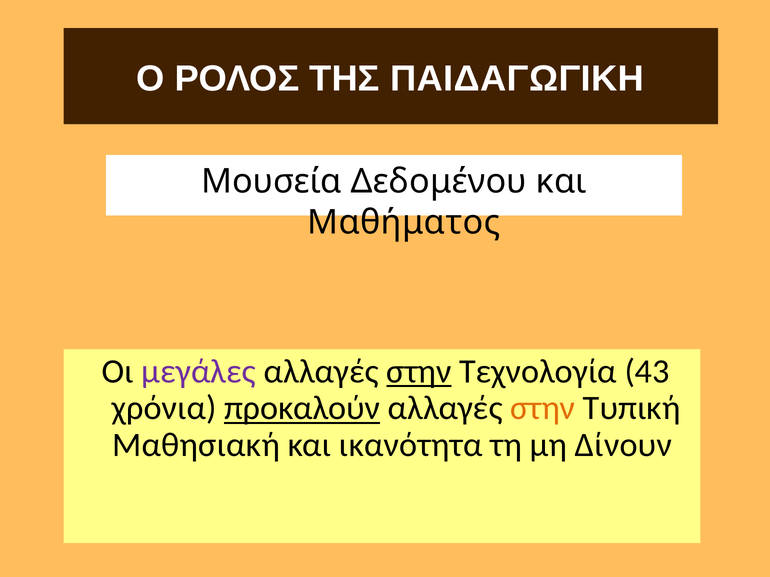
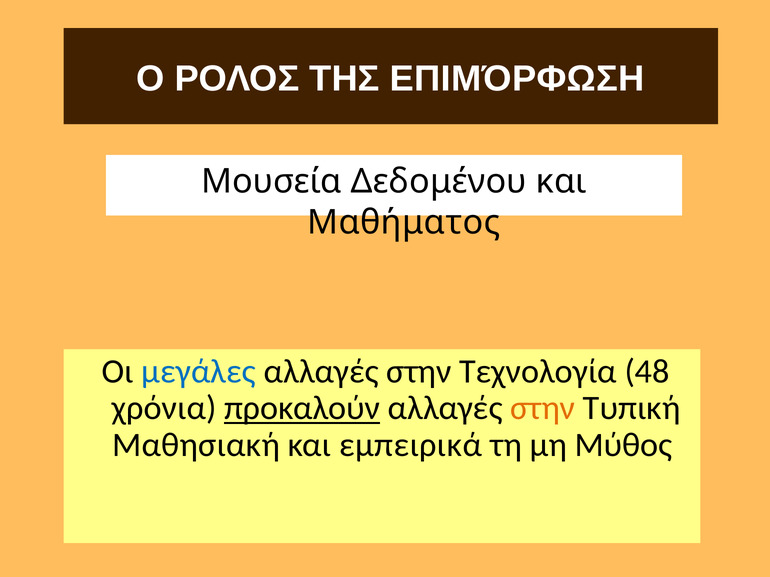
ΠΑΙΔΑΓΩΓΙΚΗ: ΠΑΙΔΑΓΩΓΙΚΗ -> ΕΠΙΜΌΡΦΩΣΗ
μεγάλες colour: purple -> blue
στην at (419, 372) underline: present -> none
43: 43 -> 48
ικανότητα: ικανότητα -> εμπειρικά
Δίνουν: Δίνουν -> Μύθος
